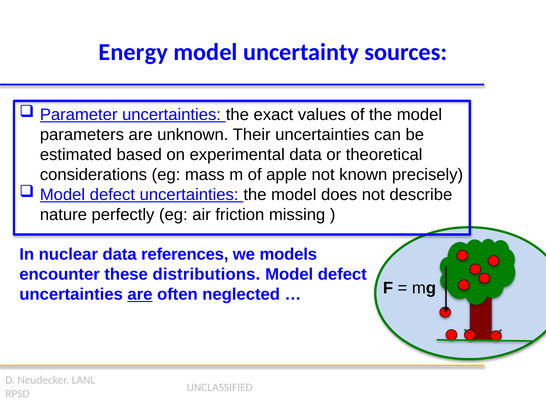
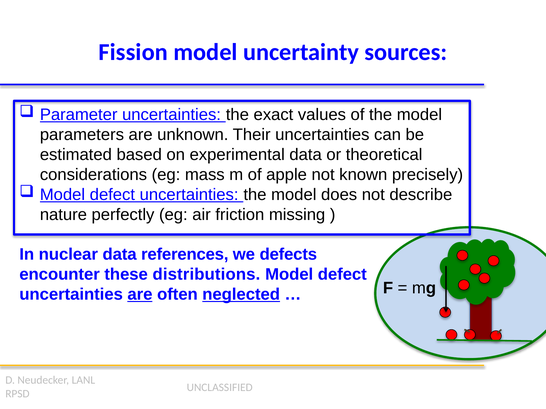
Energy: Energy -> Fission
models: models -> defects
neglected underline: none -> present
